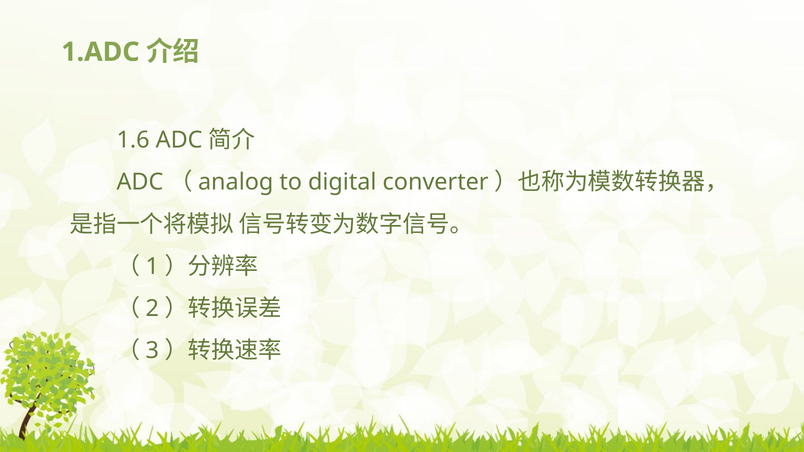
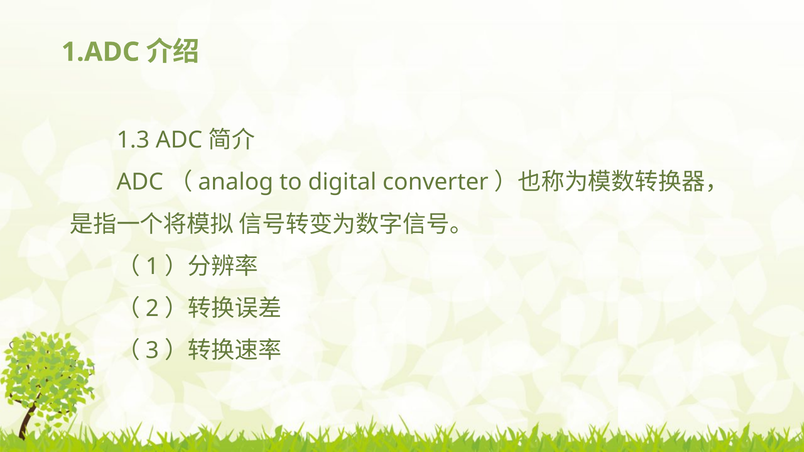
1.6: 1.6 -> 1.3
